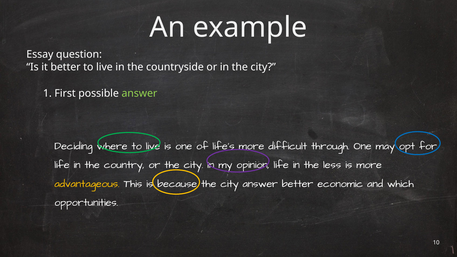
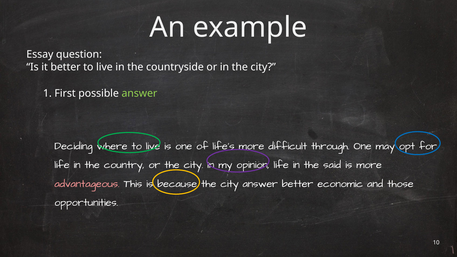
less: less -> said
advantageous colour: yellow -> pink
which: which -> those
